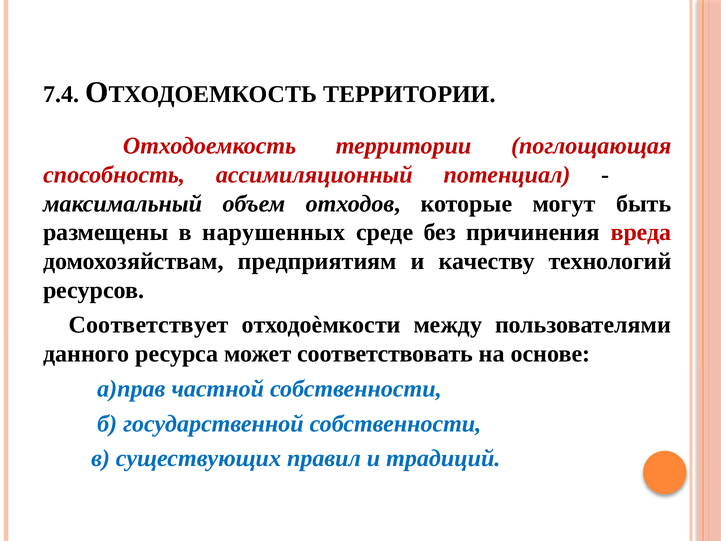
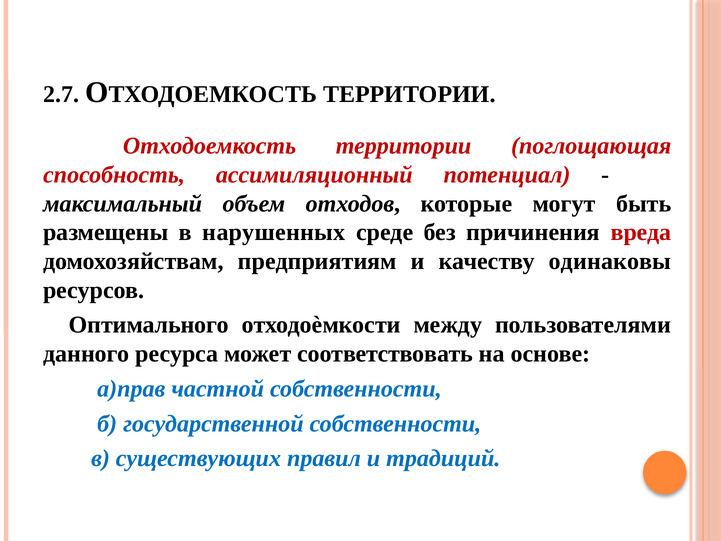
7.4: 7.4 -> 2.7
технологий: технологий -> одинаковы
Соответствует: Соответствует -> Оптимального
